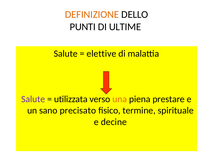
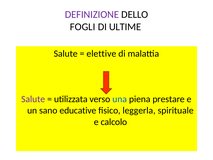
DEFINIZIONE colour: orange -> purple
PUNTI: PUNTI -> FOGLI
una colour: orange -> blue
precisato: precisato -> educative
termine: termine -> leggerla
decine: decine -> calcolo
